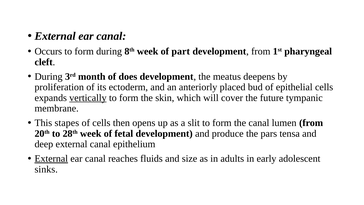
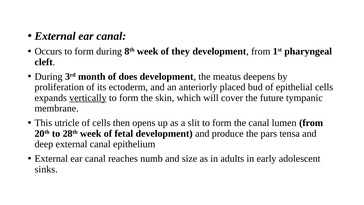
part: part -> they
stapes: stapes -> utricle
External at (51, 158) underline: present -> none
fluids: fluids -> numb
